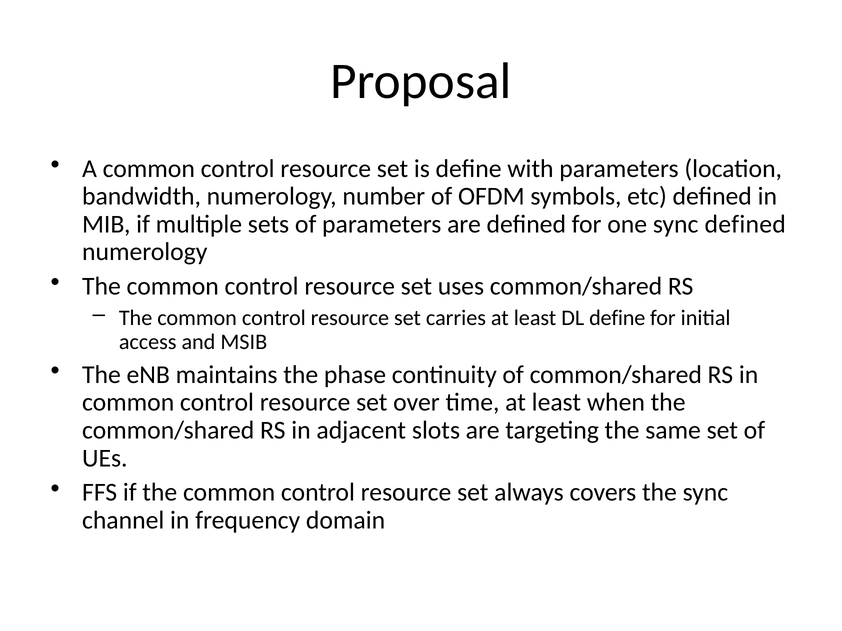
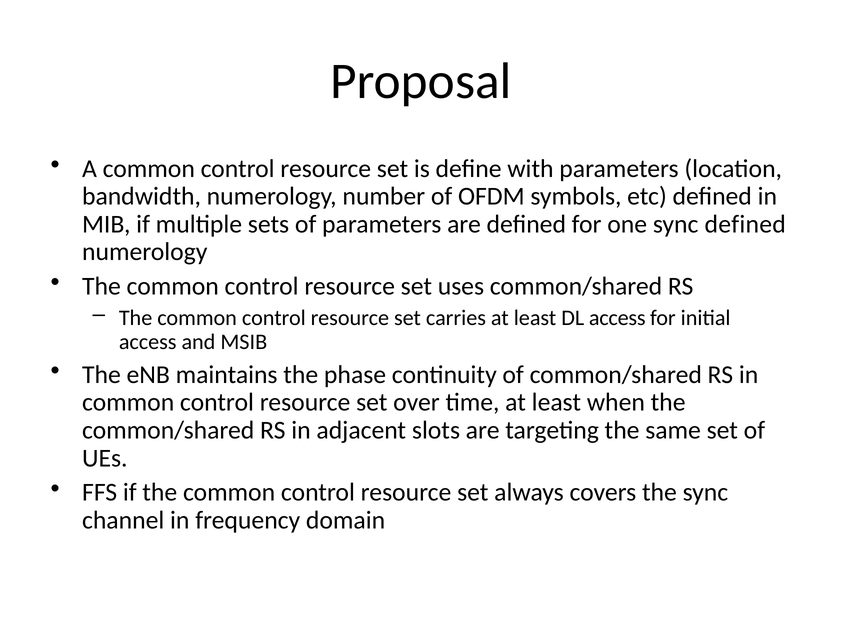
DL define: define -> access
